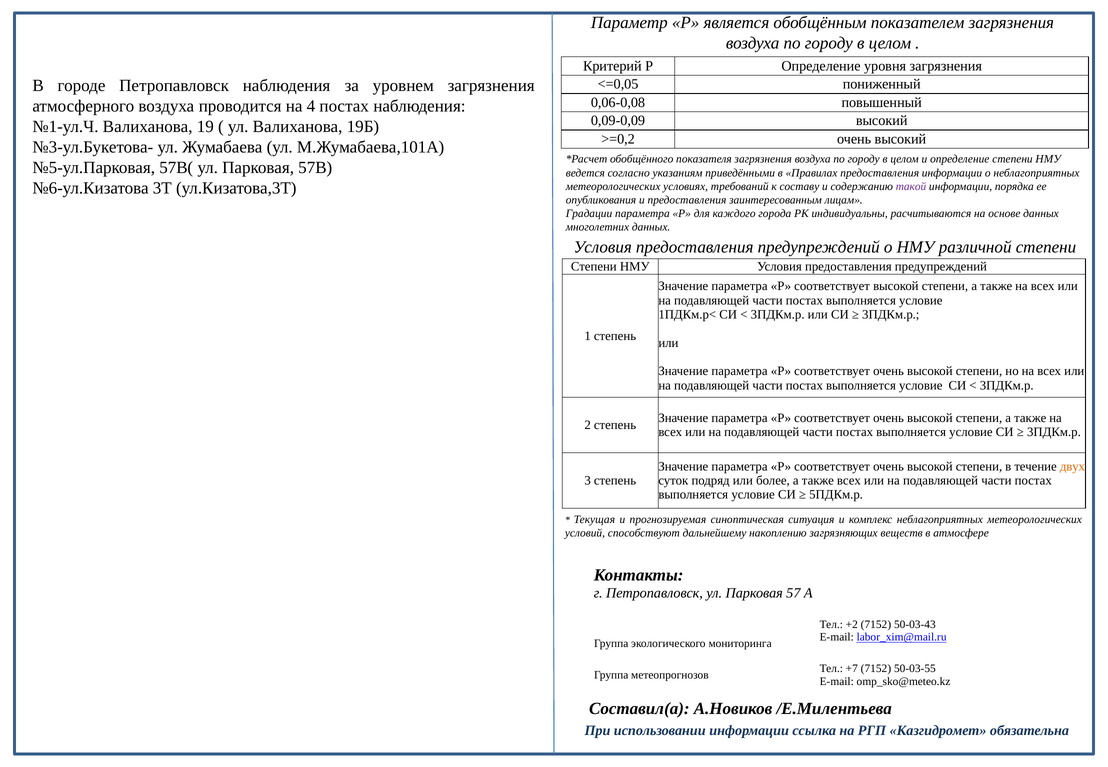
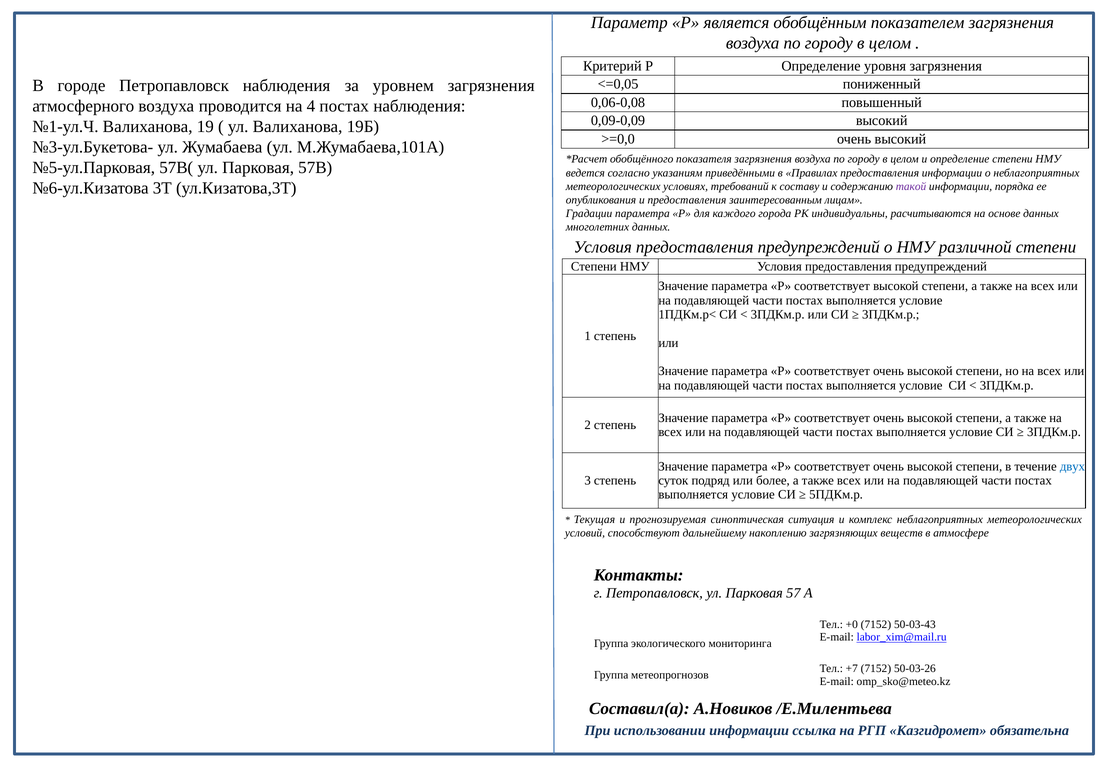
>=0,2: >=0,2 -> >=0,0
двух colour: orange -> blue
+2: +2 -> +0
50-03-55: 50-03-55 -> 50-03-26
